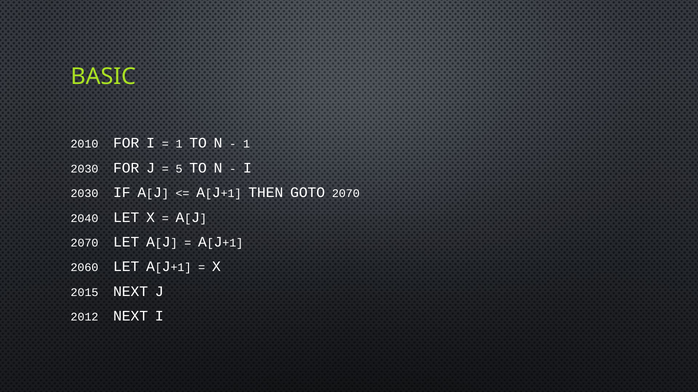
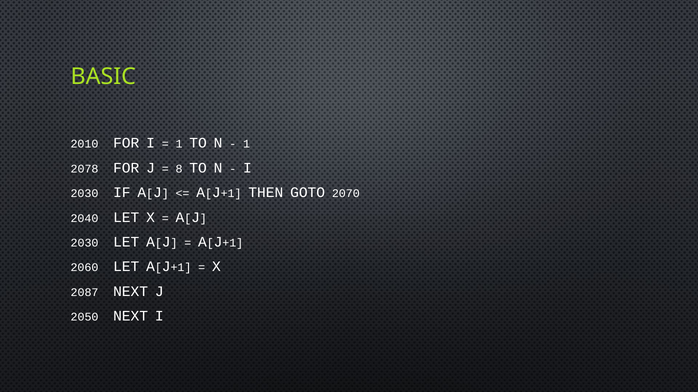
2030 at (85, 169): 2030 -> 2078
5: 5 -> 8
2070 at (85, 243): 2070 -> 2030
2015: 2015 -> 2087
2012: 2012 -> 2050
